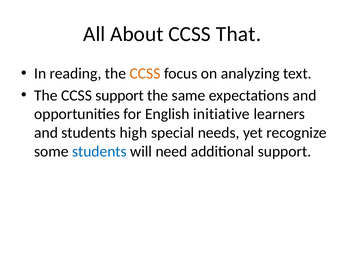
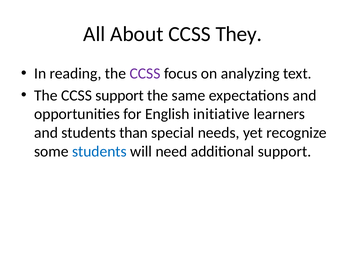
That: That -> They
CCSS at (145, 73) colour: orange -> purple
high: high -> than
